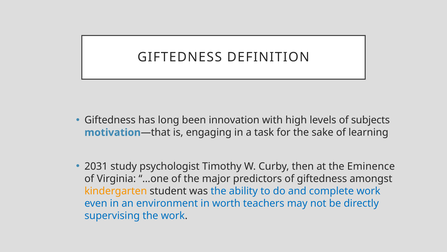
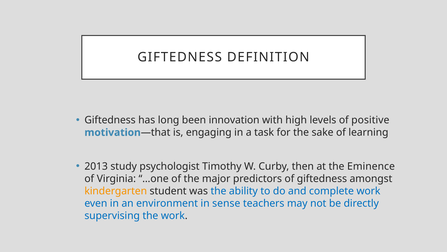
subjects: subjects -> positive
2031: 2031 -> 2013
worth: worth -> sense
